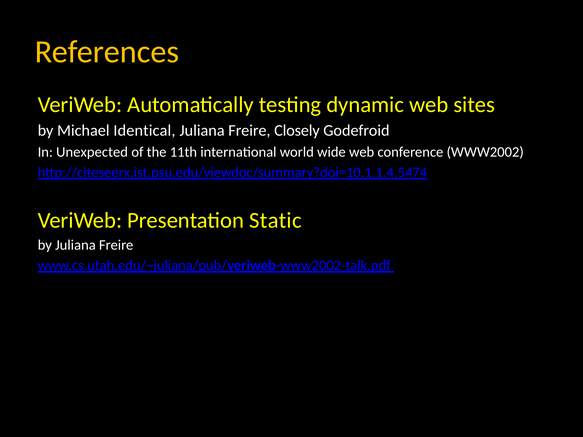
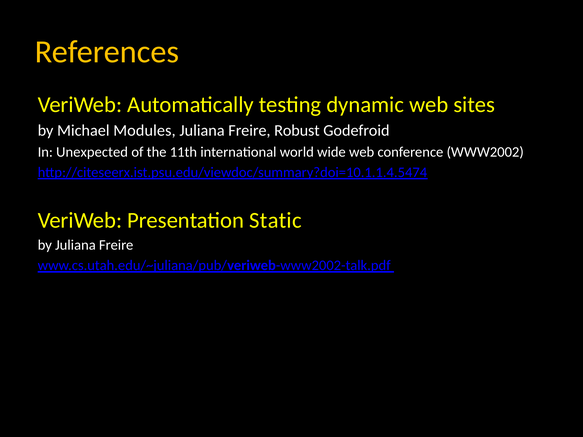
Identical: Identical -> Modules
Closely: Closely -> Robust
